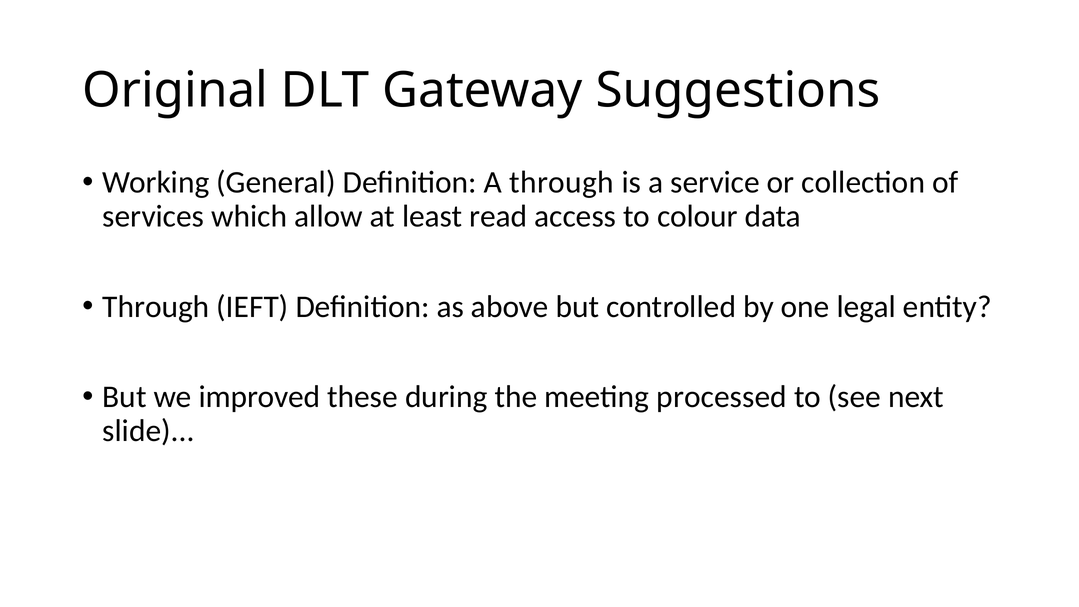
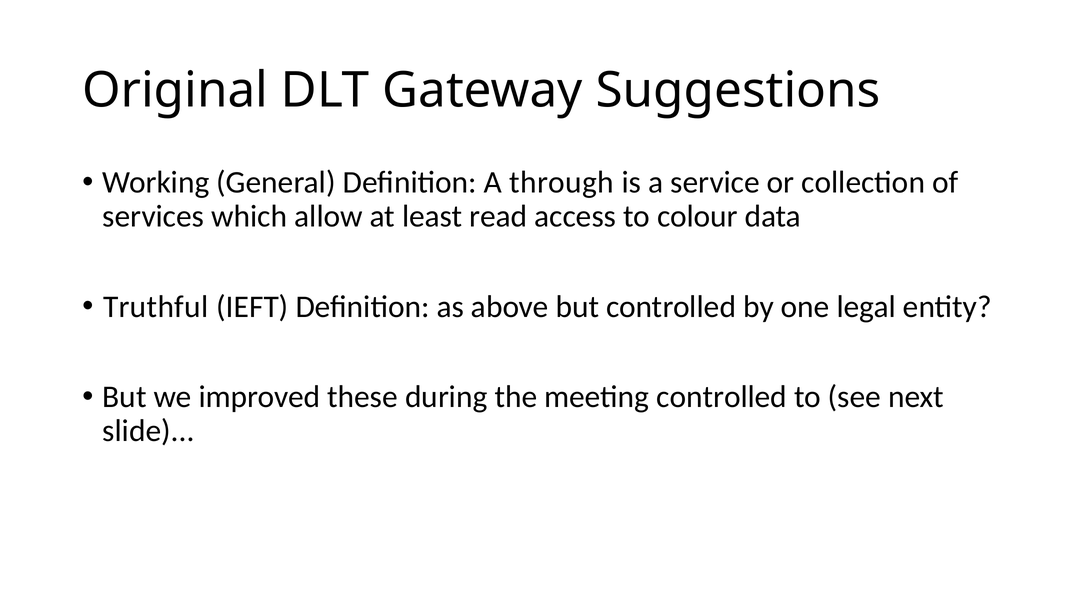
Through at (156, 307): Through -> Truthful
meeting processed: processed -> controlled
